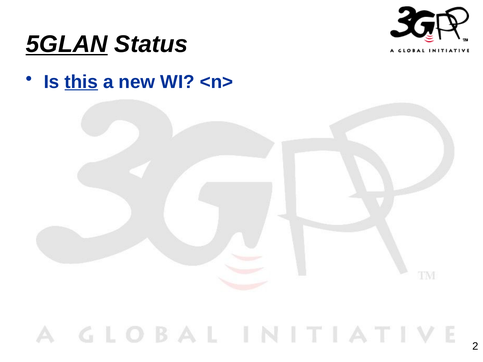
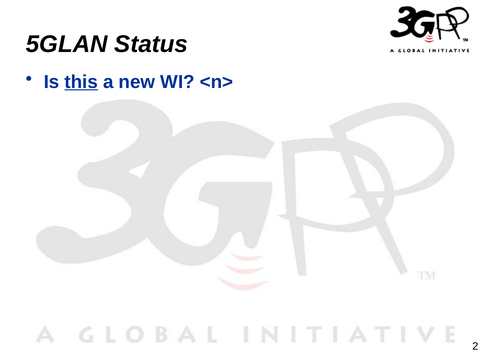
5GLAN underline: present -> none
